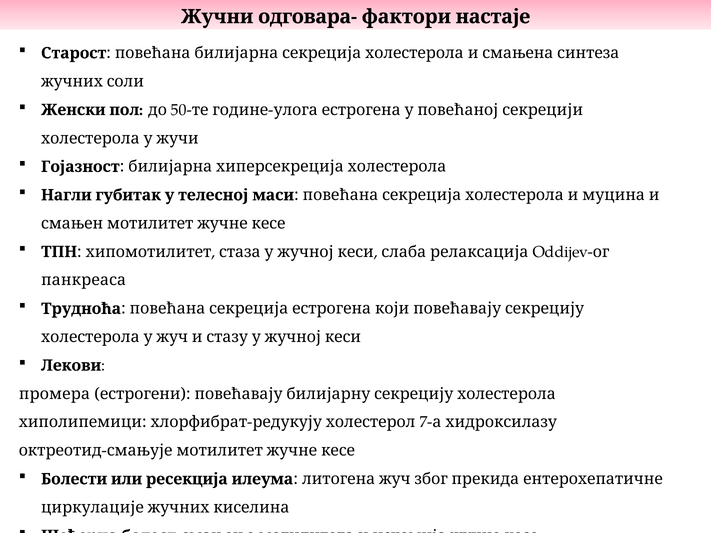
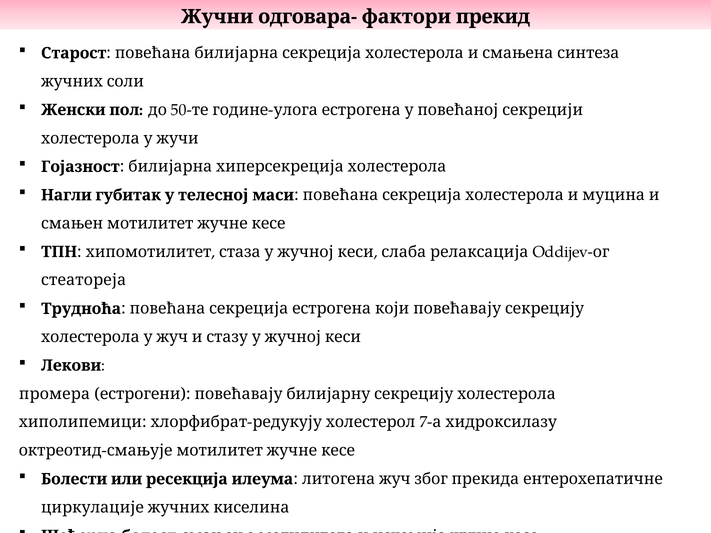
настаје: настаје -> прекид
панкреаса: панкреаса -> стеатореја
